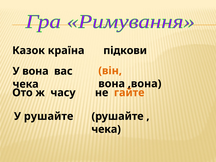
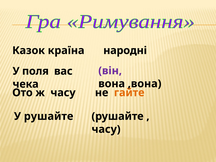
підкови: підкови -> народні
він colour: orange -> purple
У вона: вона -> поля
чека at (106, 129): чека -> часу
